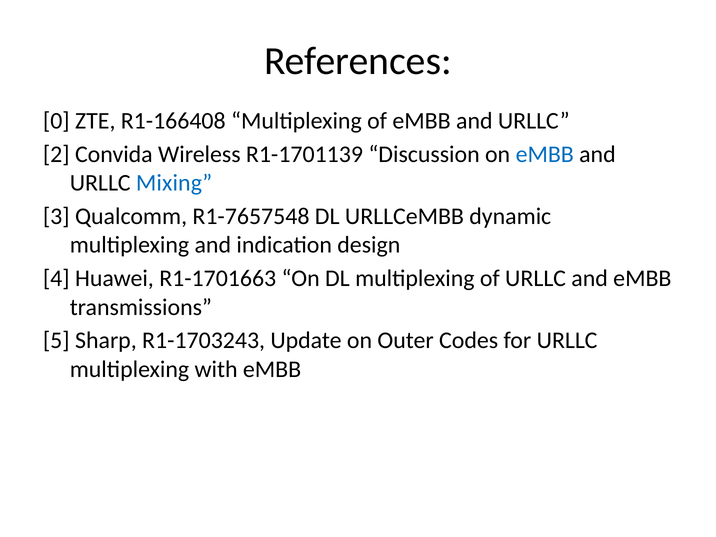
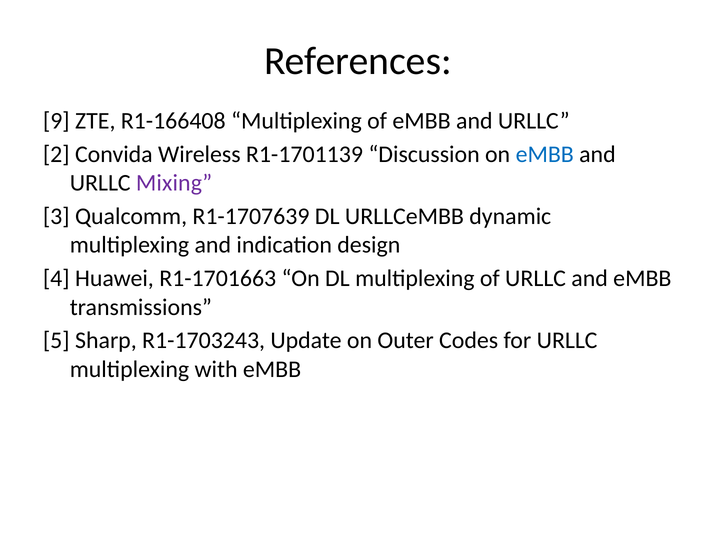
0: 0 -> 9
Mixing colour: blue -> purple
R1-7657548: R1-7657548 -> R1-1707639
